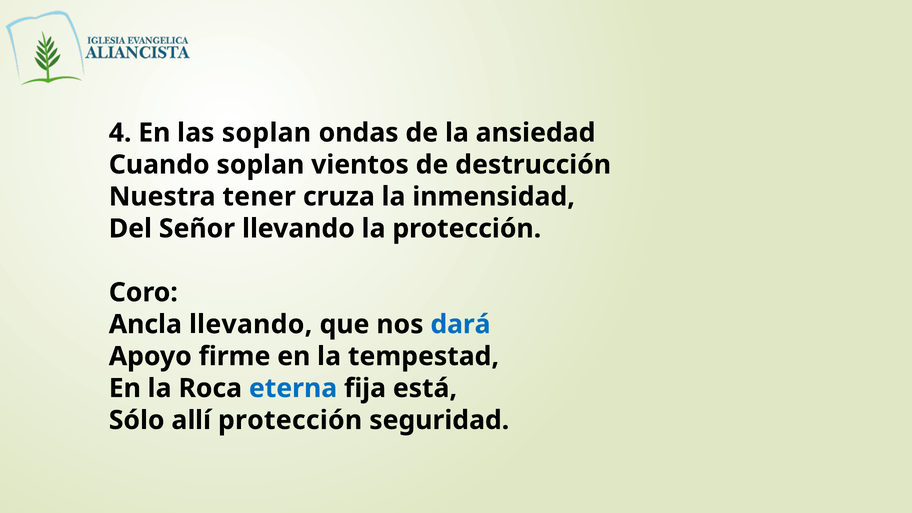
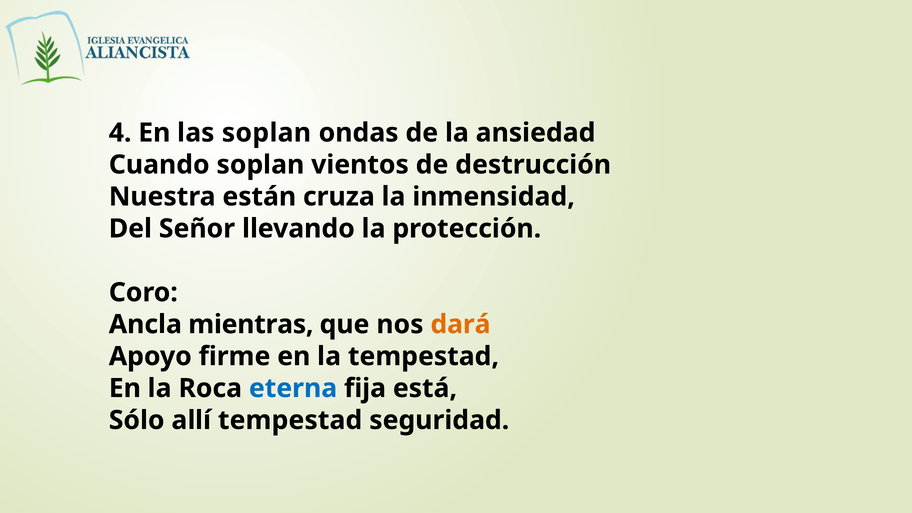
tener: tener -> están
Ancla llevando: llevando -> mientras
dará colour: blue -> orange
allí protección: protección -> tempestad
